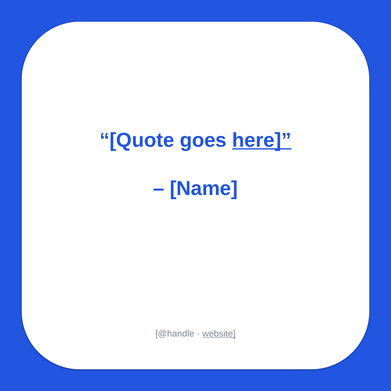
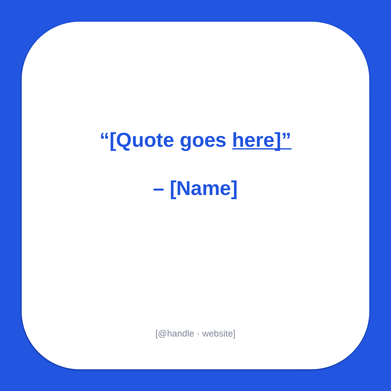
website underline: present -> none
